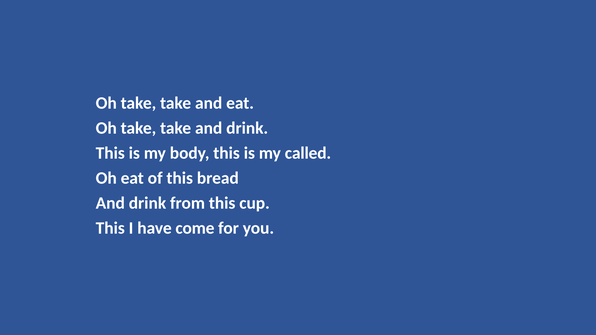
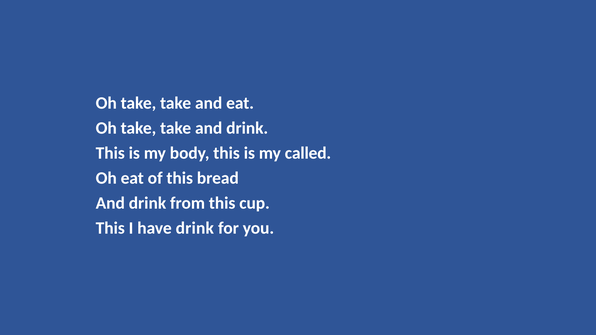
have come: come -> drink
